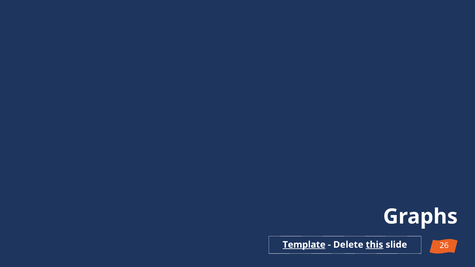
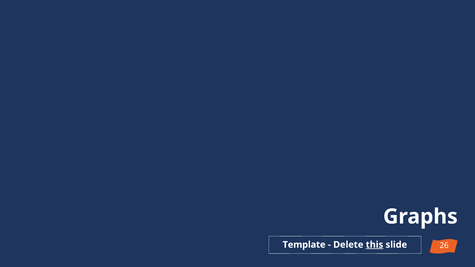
Template underline: present -> none
